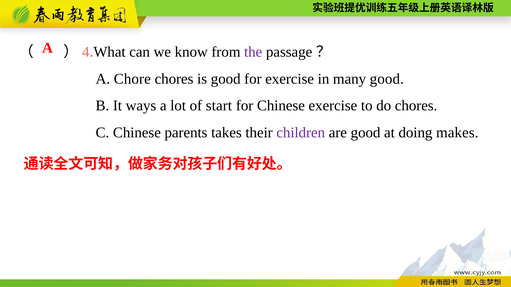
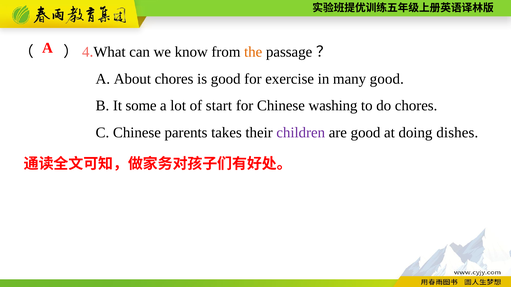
the colour: purple -> orange
Chore: Chore -> About
ways: ways -> some
Chinese exercise: exercise -> washing
makes: makes -> dishes
